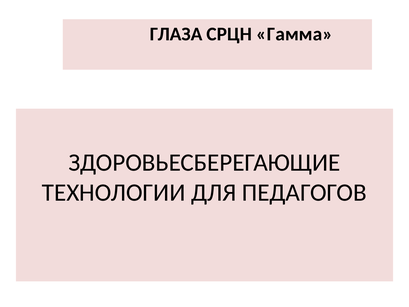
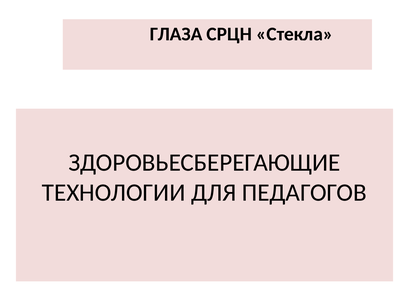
Гамма: Гамма -> Стекла
